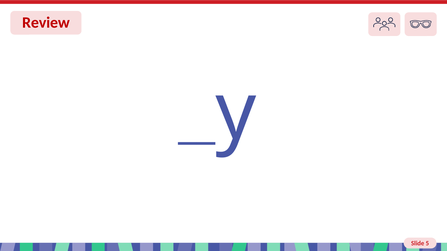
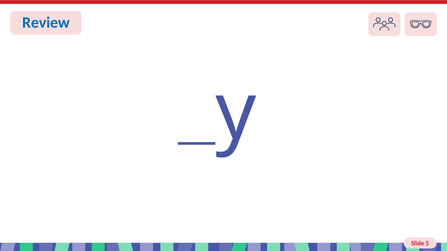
Review colour: red -> blue
